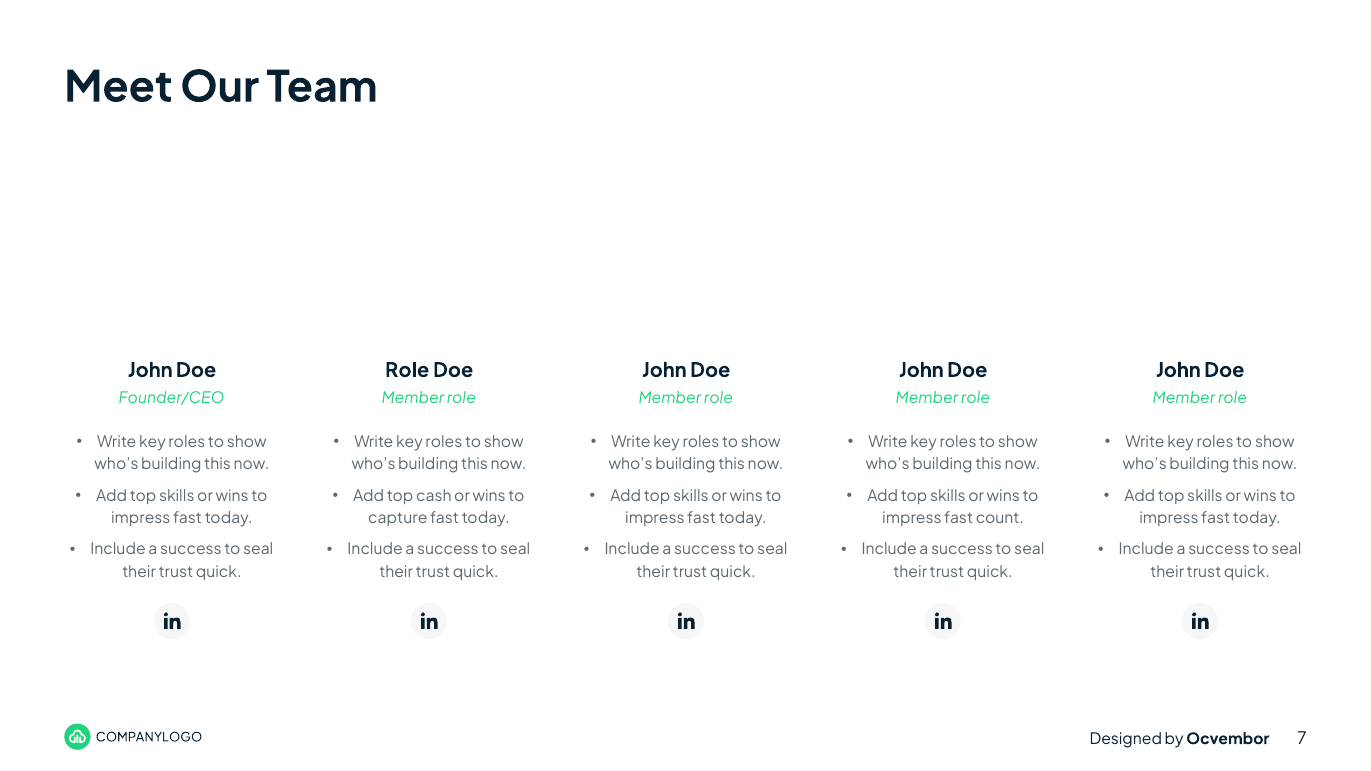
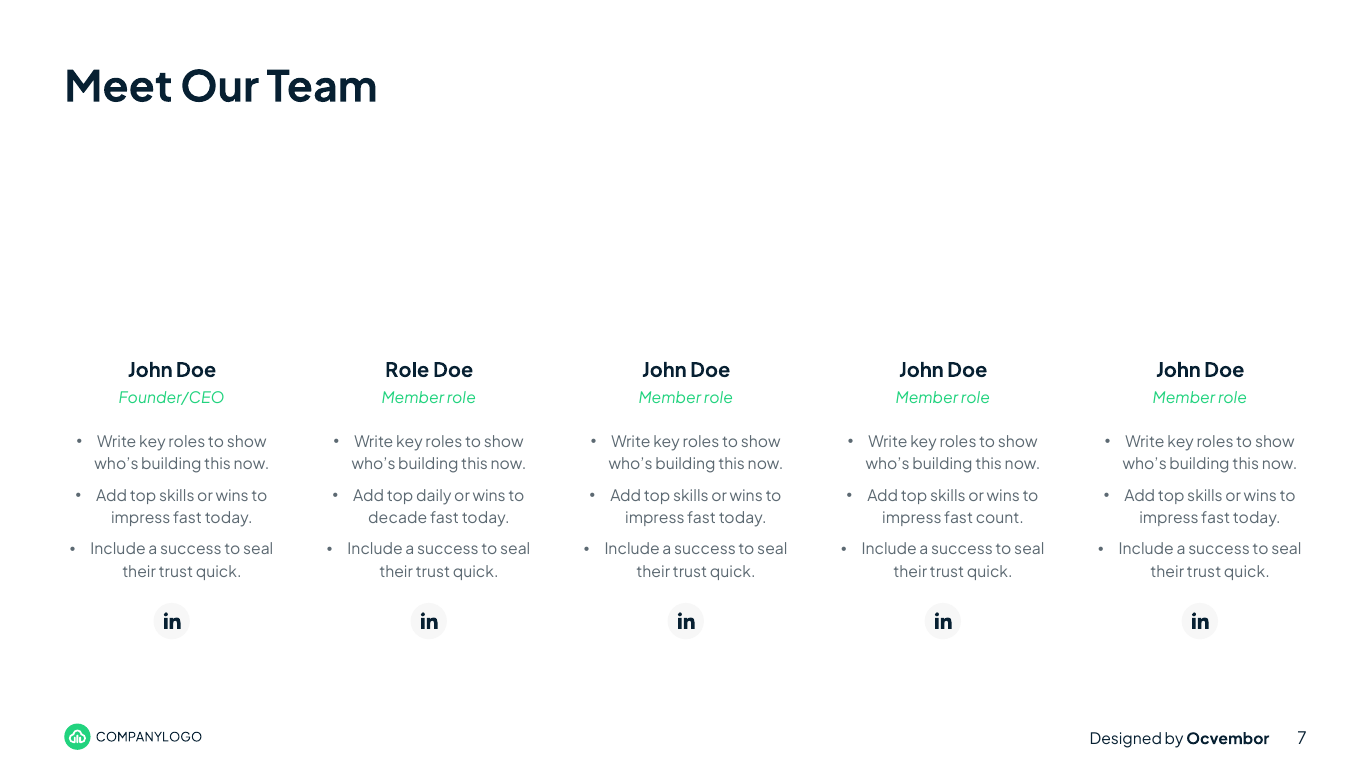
cash: cash -> daily
capture: capture -> decade
